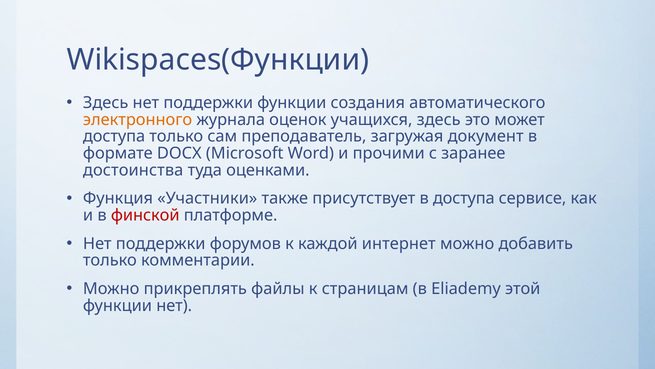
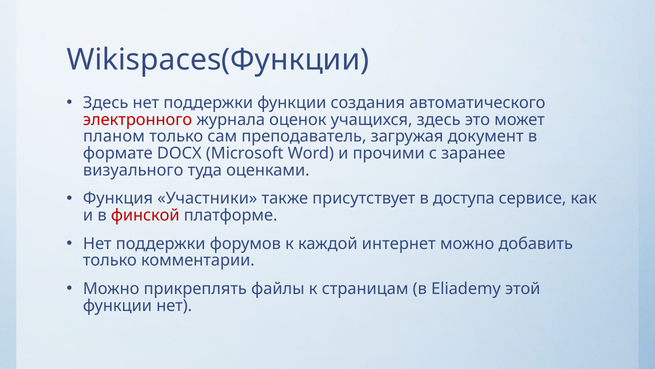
электронного colour: orange -> red
доступа at (114, 136): доступа -> планом
достоинства: достоинства -> визуального
